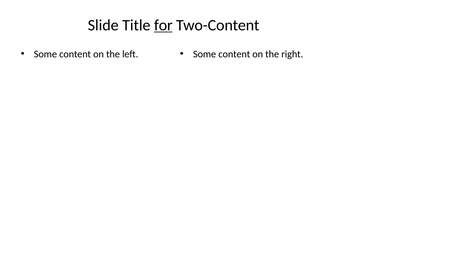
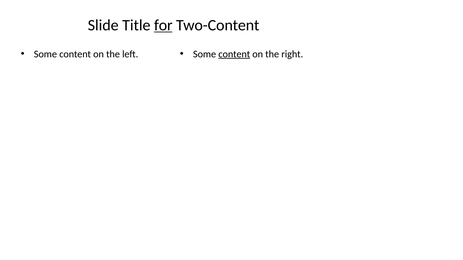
content at (234, 54) underline: none -> present
